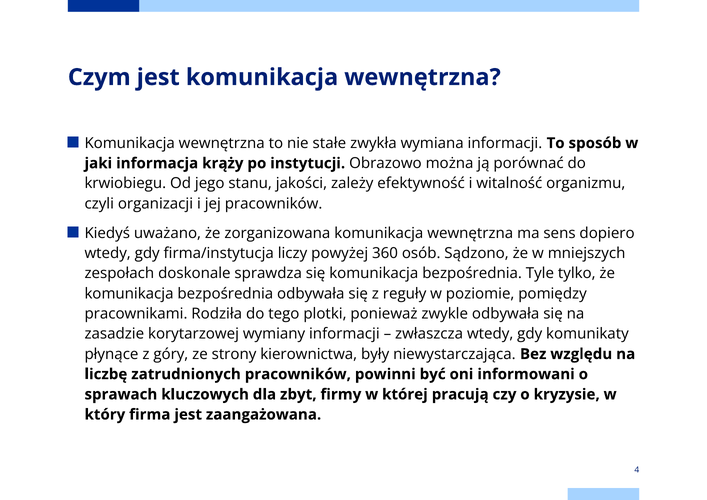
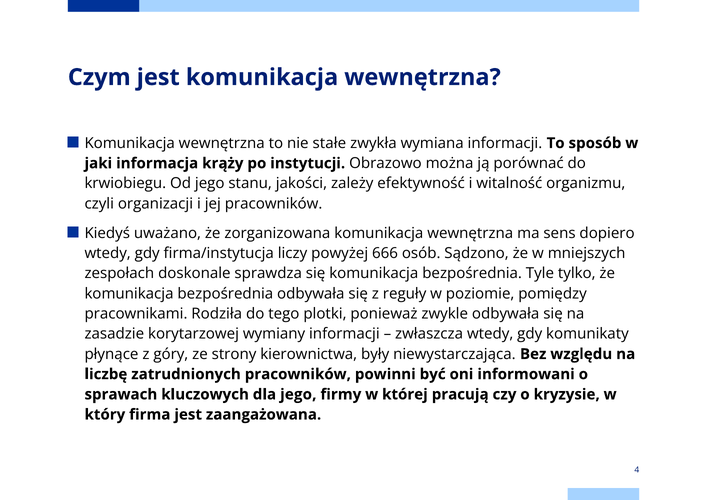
360: 360 -> 666
dla zbyt: zbyt -> jego
